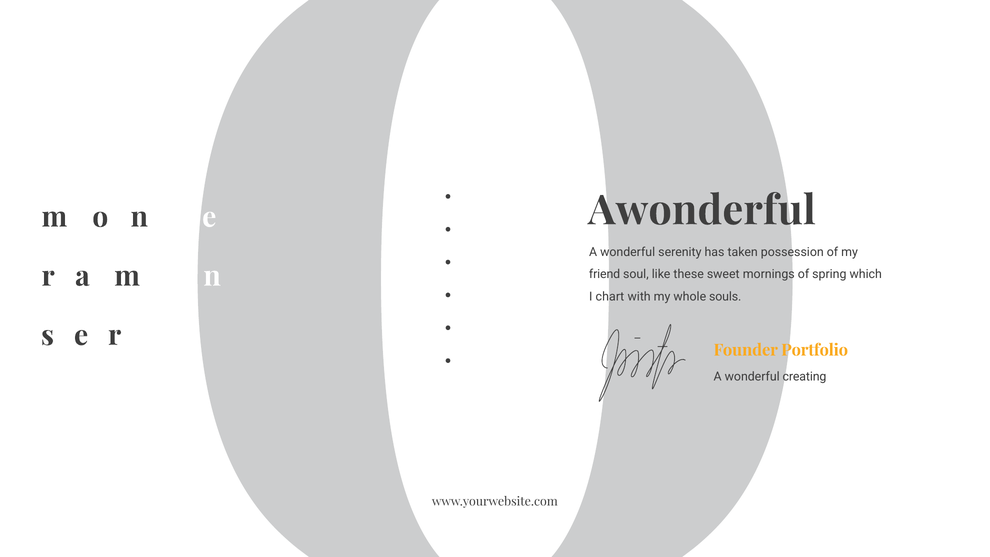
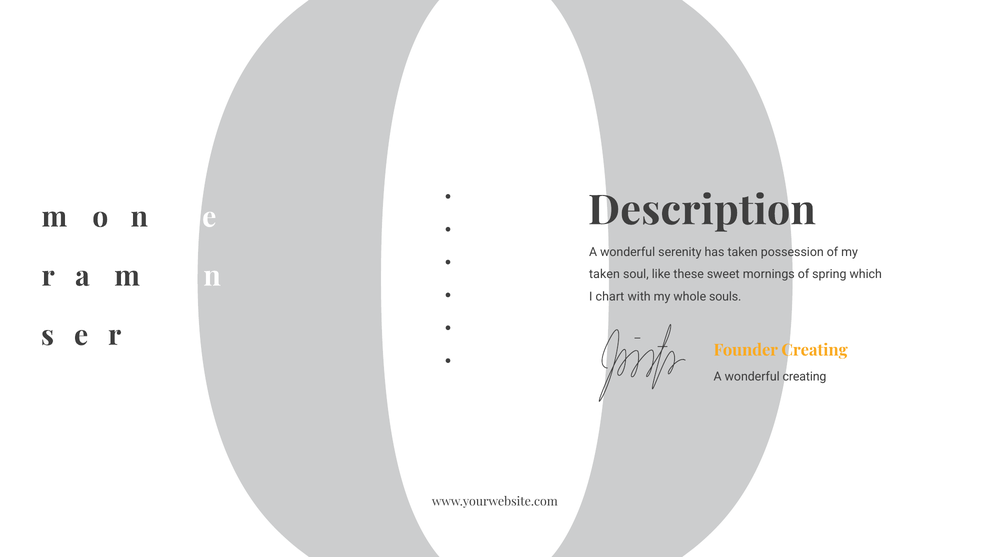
Awonderful: Awonderful -> Description
friend at (605, 274): friend -> taken
Founder Portfolio: Portfolio -> Creating
